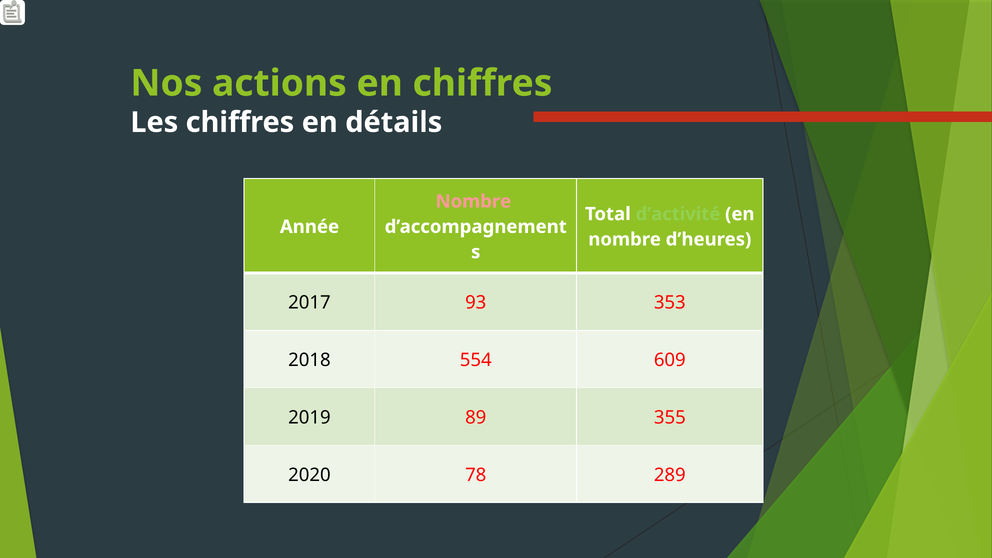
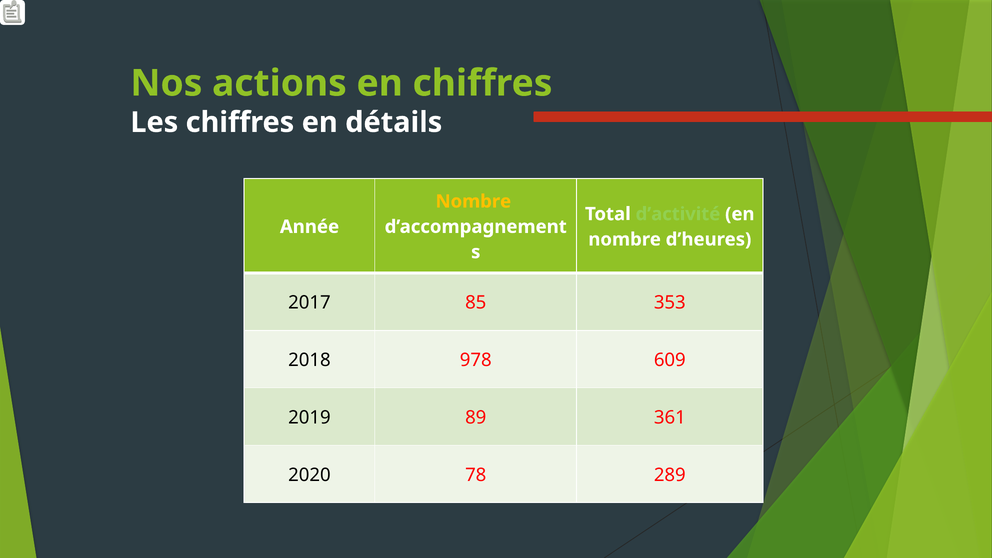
Nombre at (473, 201) colour: pink -> yellow
93: 93 -> 85
554: 554 -> 978
355: 355 -> 361
